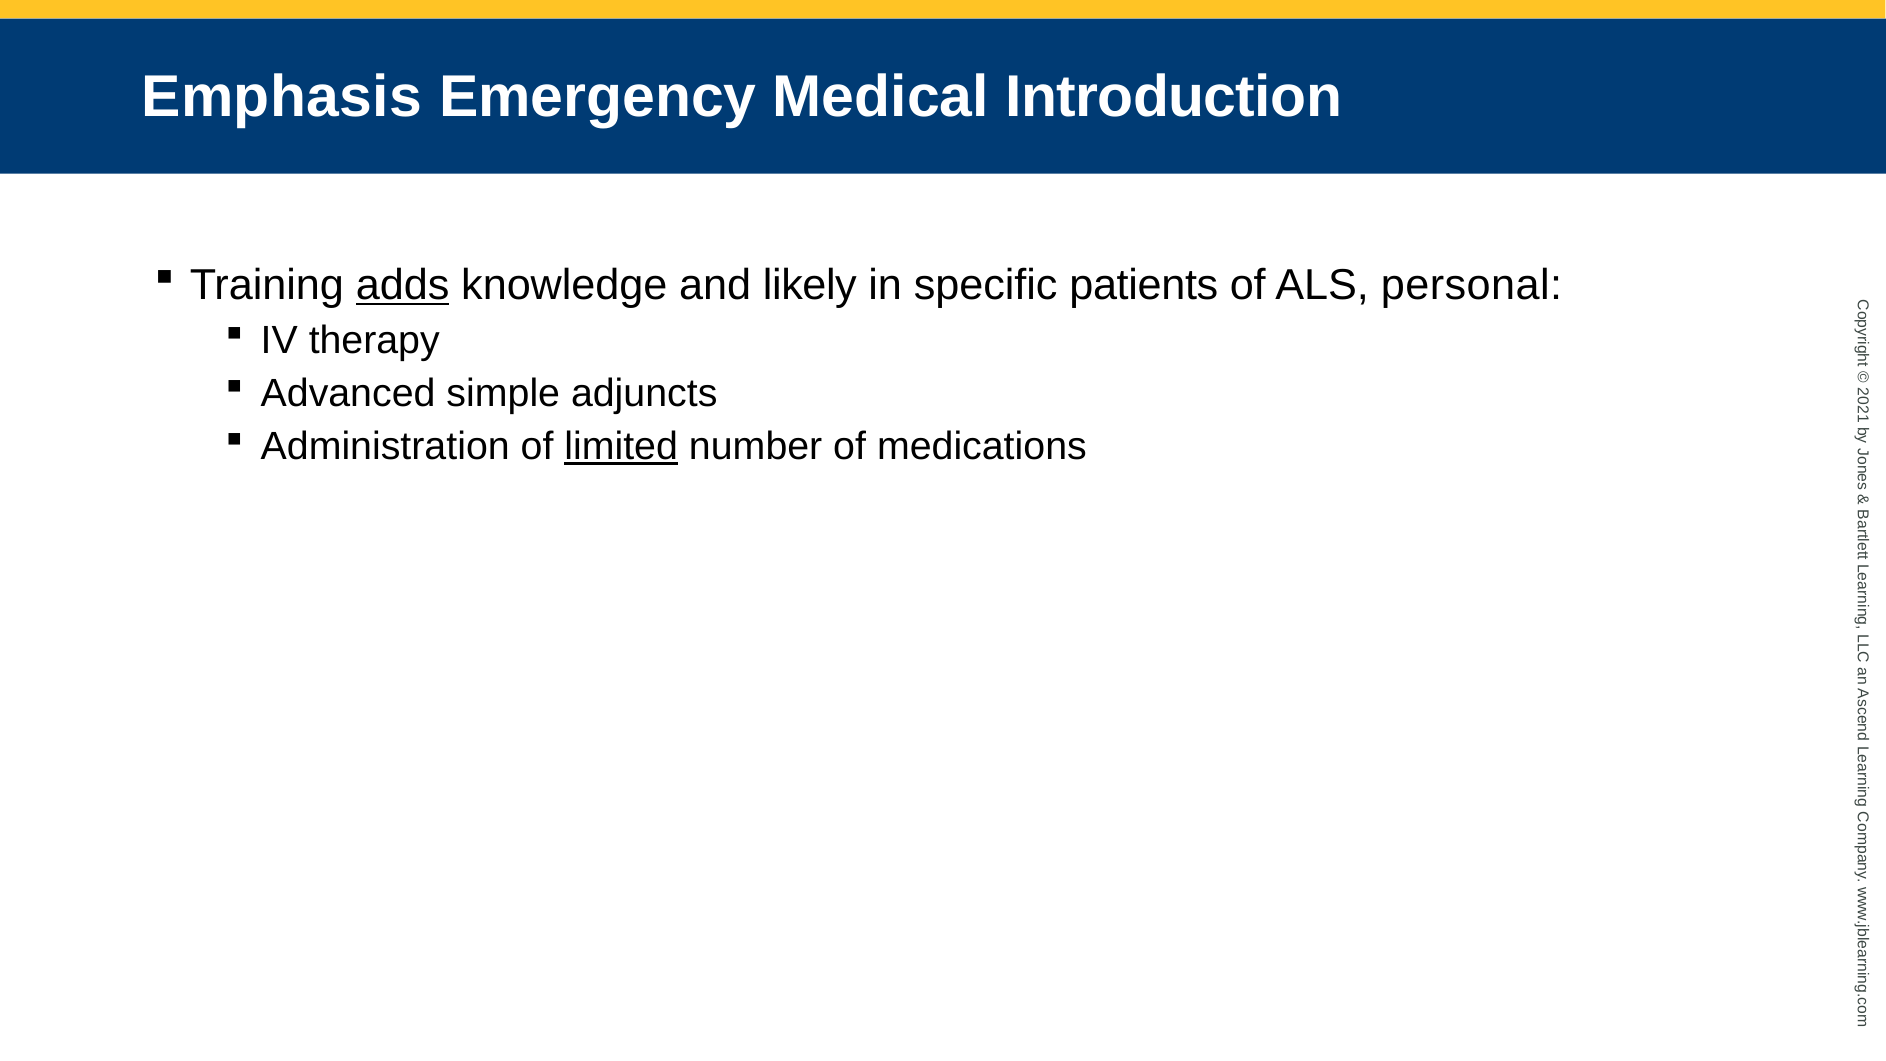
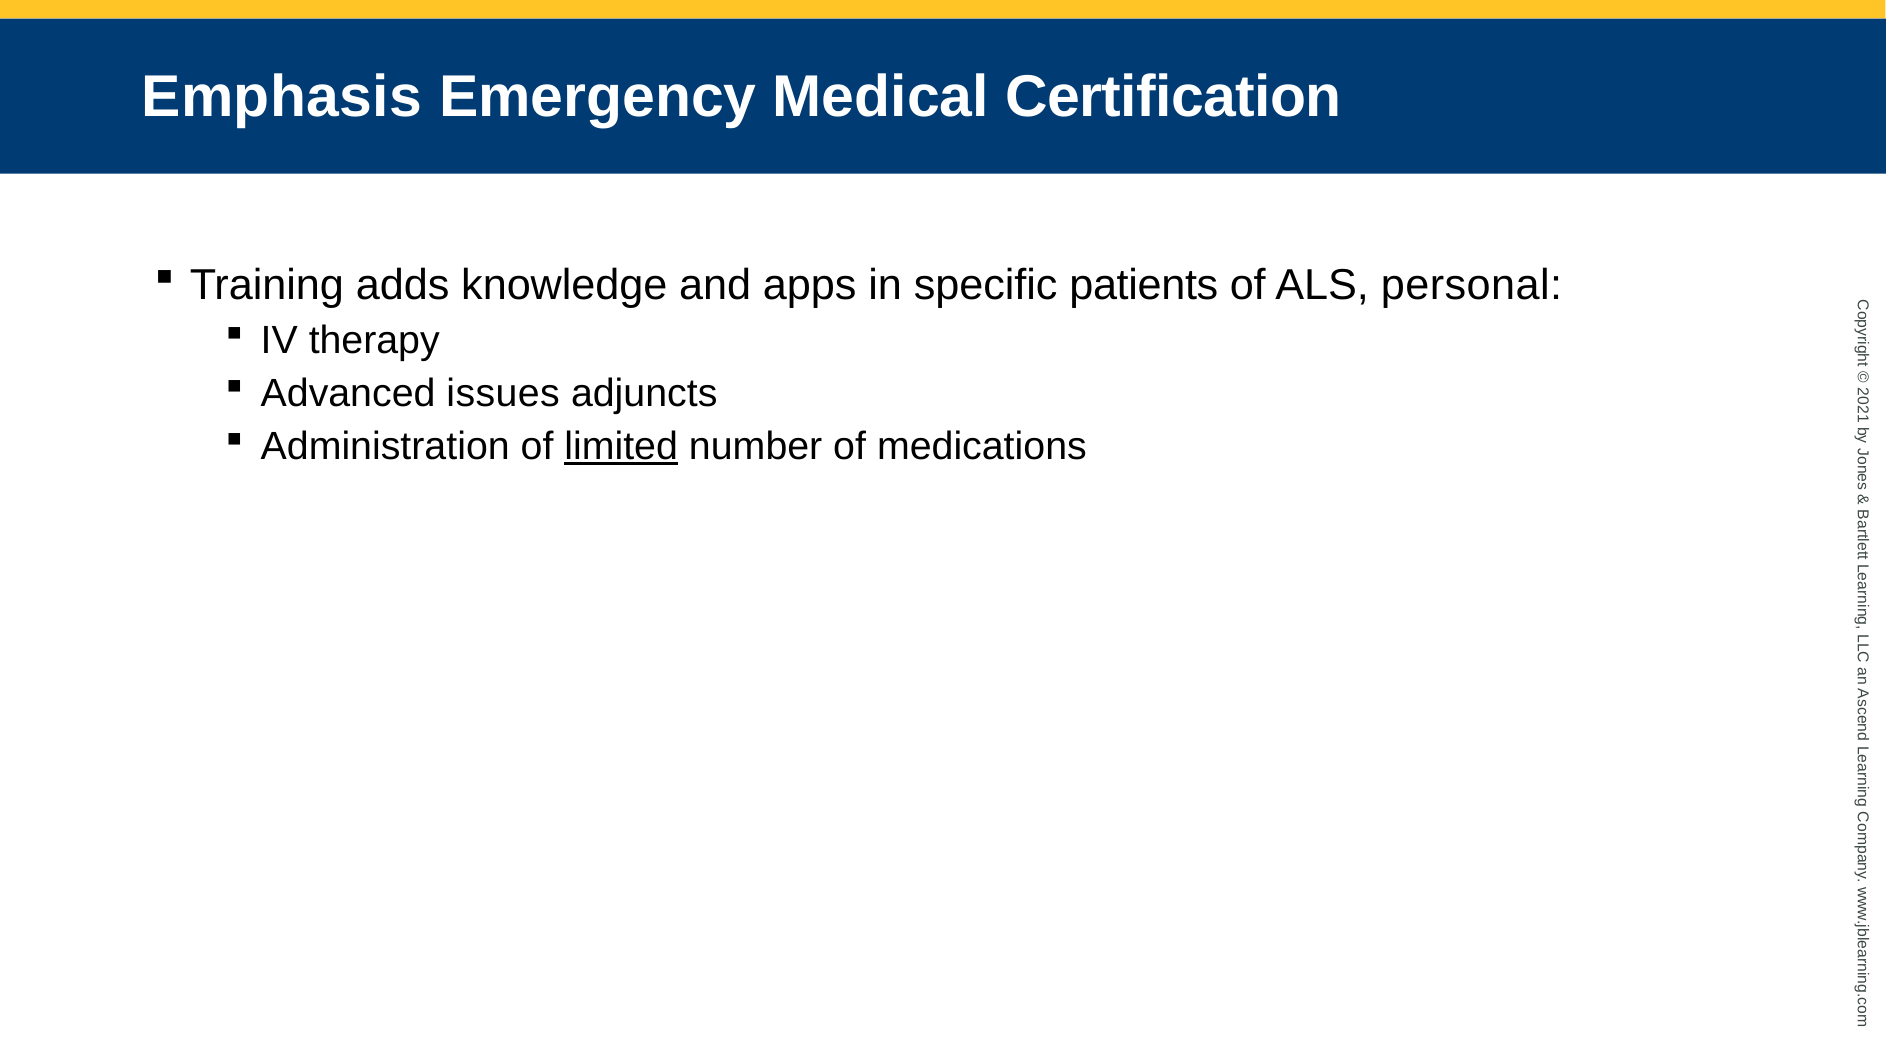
Introduction: Introduction -> Certification
adds underline: present -> none
likely: likely -> apps
simple: simple -> issues
